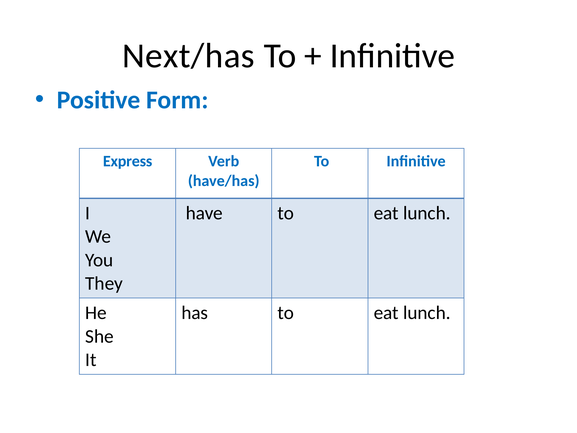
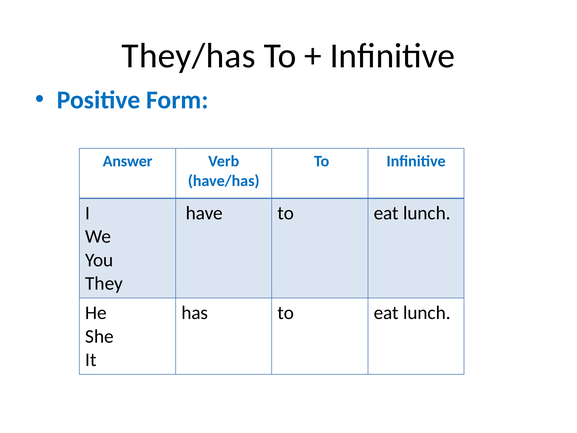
Next/has: Next/has -> They/has
Express: Express -> Answer
